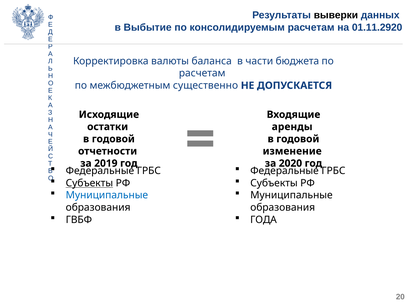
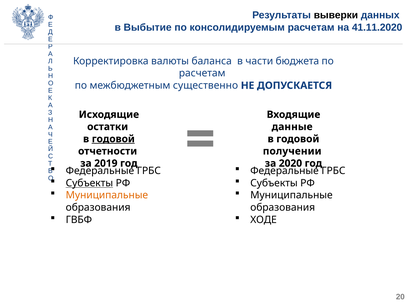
01.11.2920: 01.11.2920 -> 41.11.2020
аренды: аренды -> данные
годовой at (113, 139) underline: none -> present
изменение: изменение -> получении
Муниципальные at (107, 195) colour: blue -> orange
ГОДА: ГОДА -> ХОДЕ
